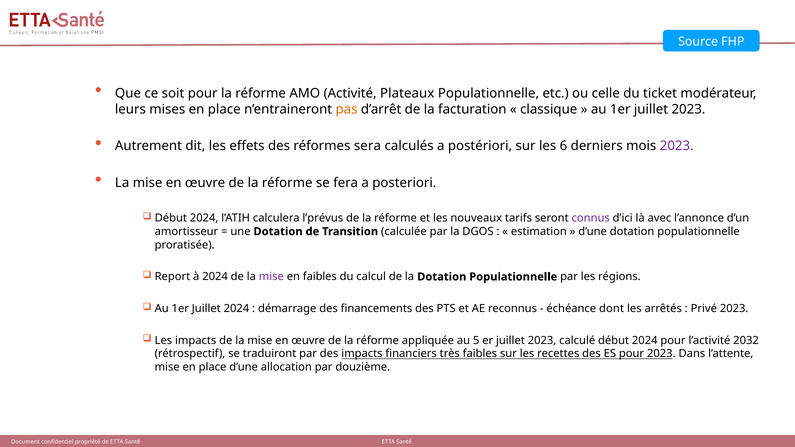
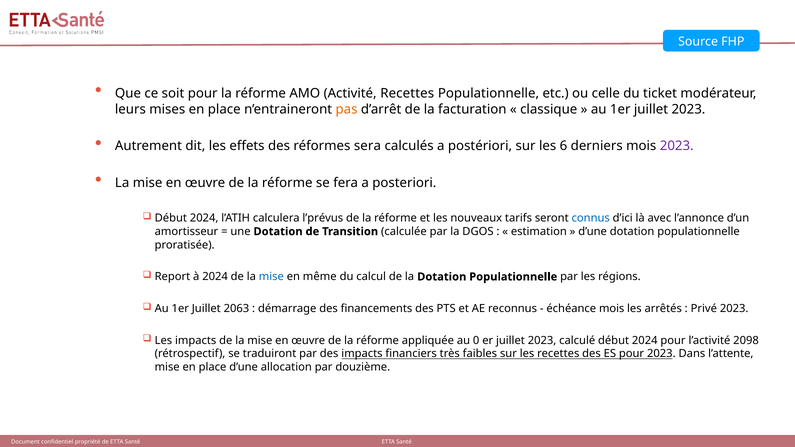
Activité Plateaux: Plateaux -> Recettes
connus colour: purple -> blue
mise at (271, 277) colour: purple -> blue
en faibles: faibles -> même
Juillet 2024: 2024 -> 2063
échéance dont: dont -> mois
5: 5 -> 0
2032: 2032 -> 2098
